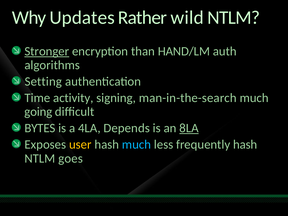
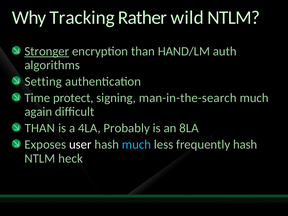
Updates: Updates -> Tracking
activity: activity -> protect
going: going -> again
BYTES at (40, 128): BYTES -> THAN
Depends: Depends -> Probably
8LA underline: present -> none
user colour: yellow -> white
goes: goes -> heck
